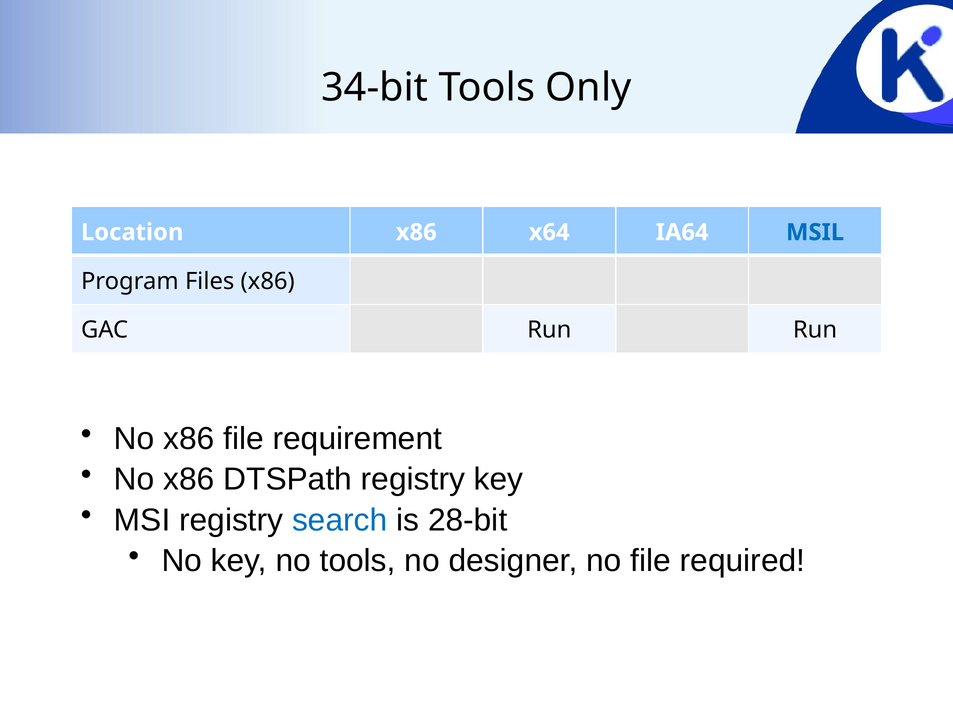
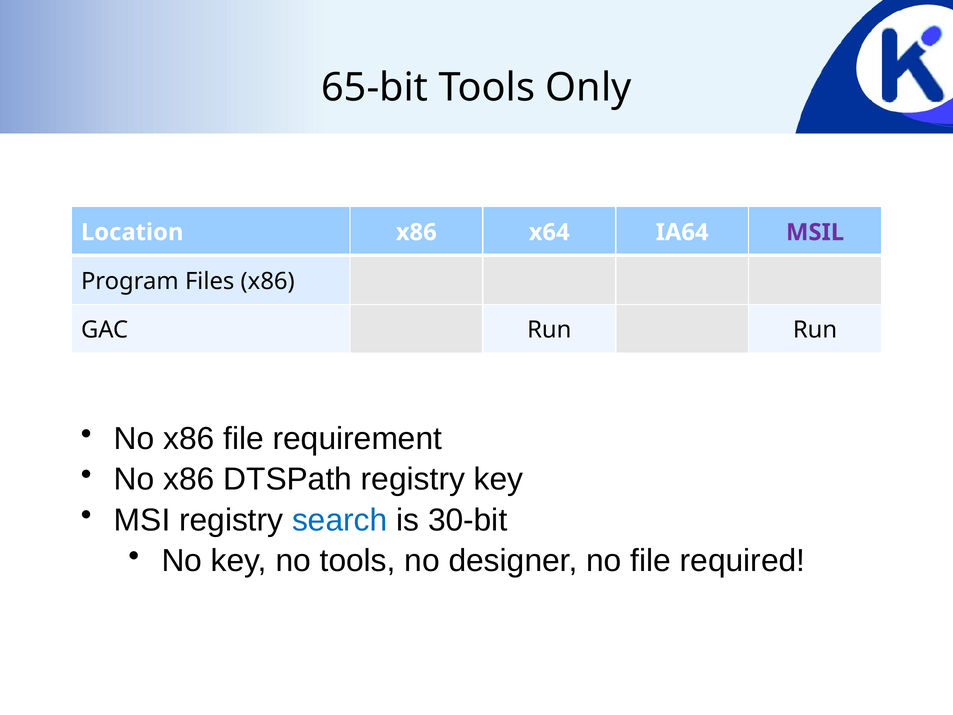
34-bit: 34-bit -> 65-bit
MSIL colour: blue -> purple
28-bit: 28-bit -> 30-bit
